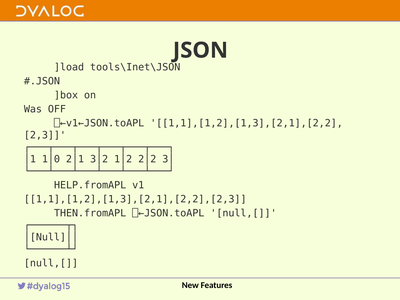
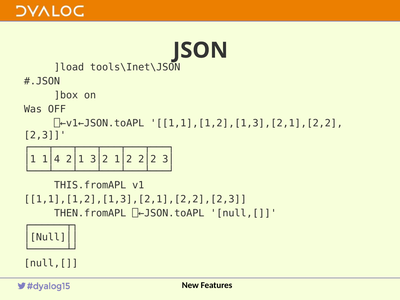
1│0: 1│0 -> 1│4
HELP.fromAPL: HELP.fromAPL -> THIS.fromAPL
